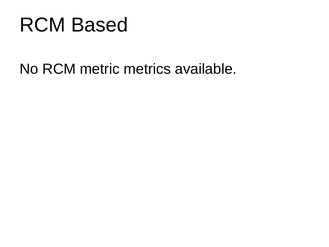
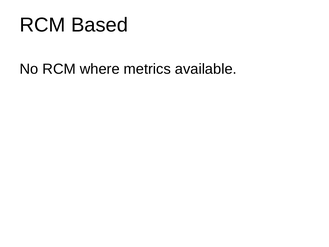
metric: metric -> where
